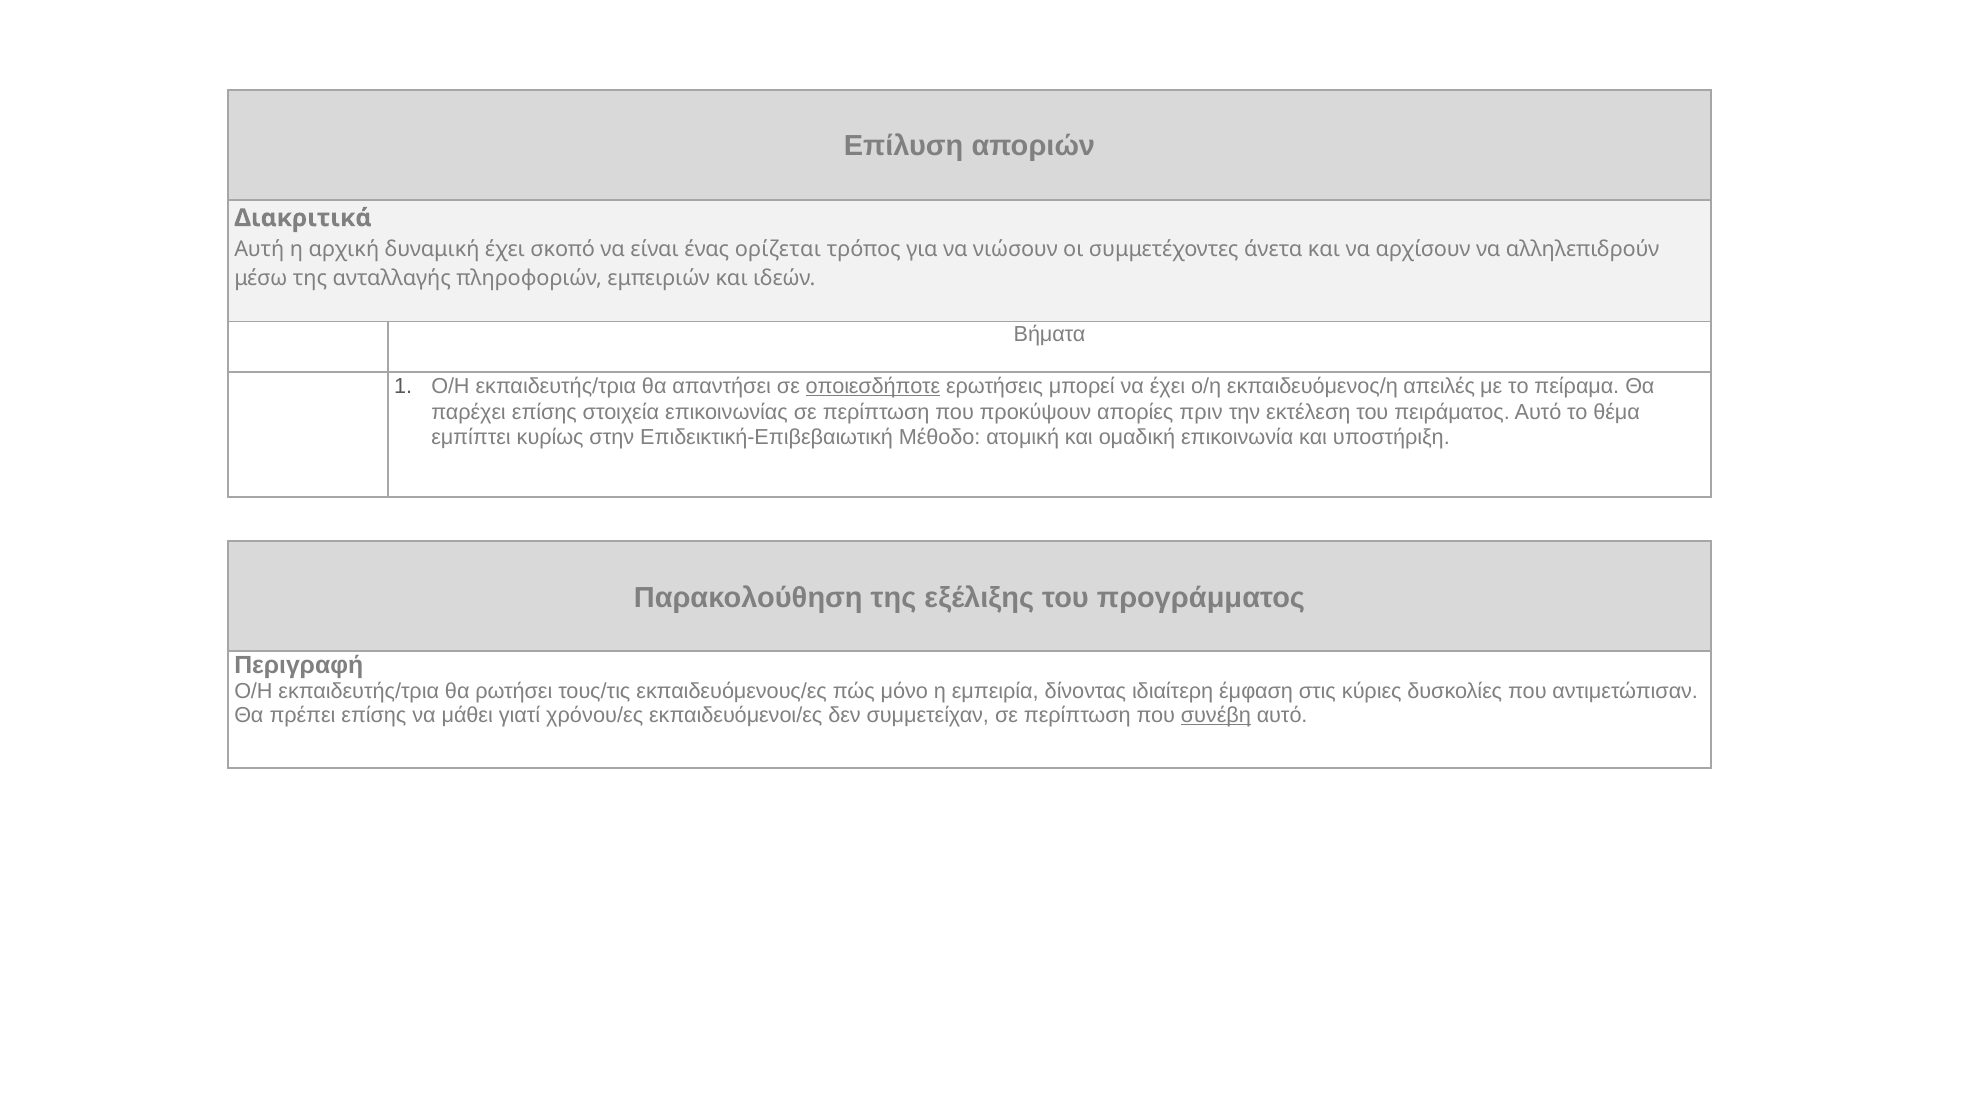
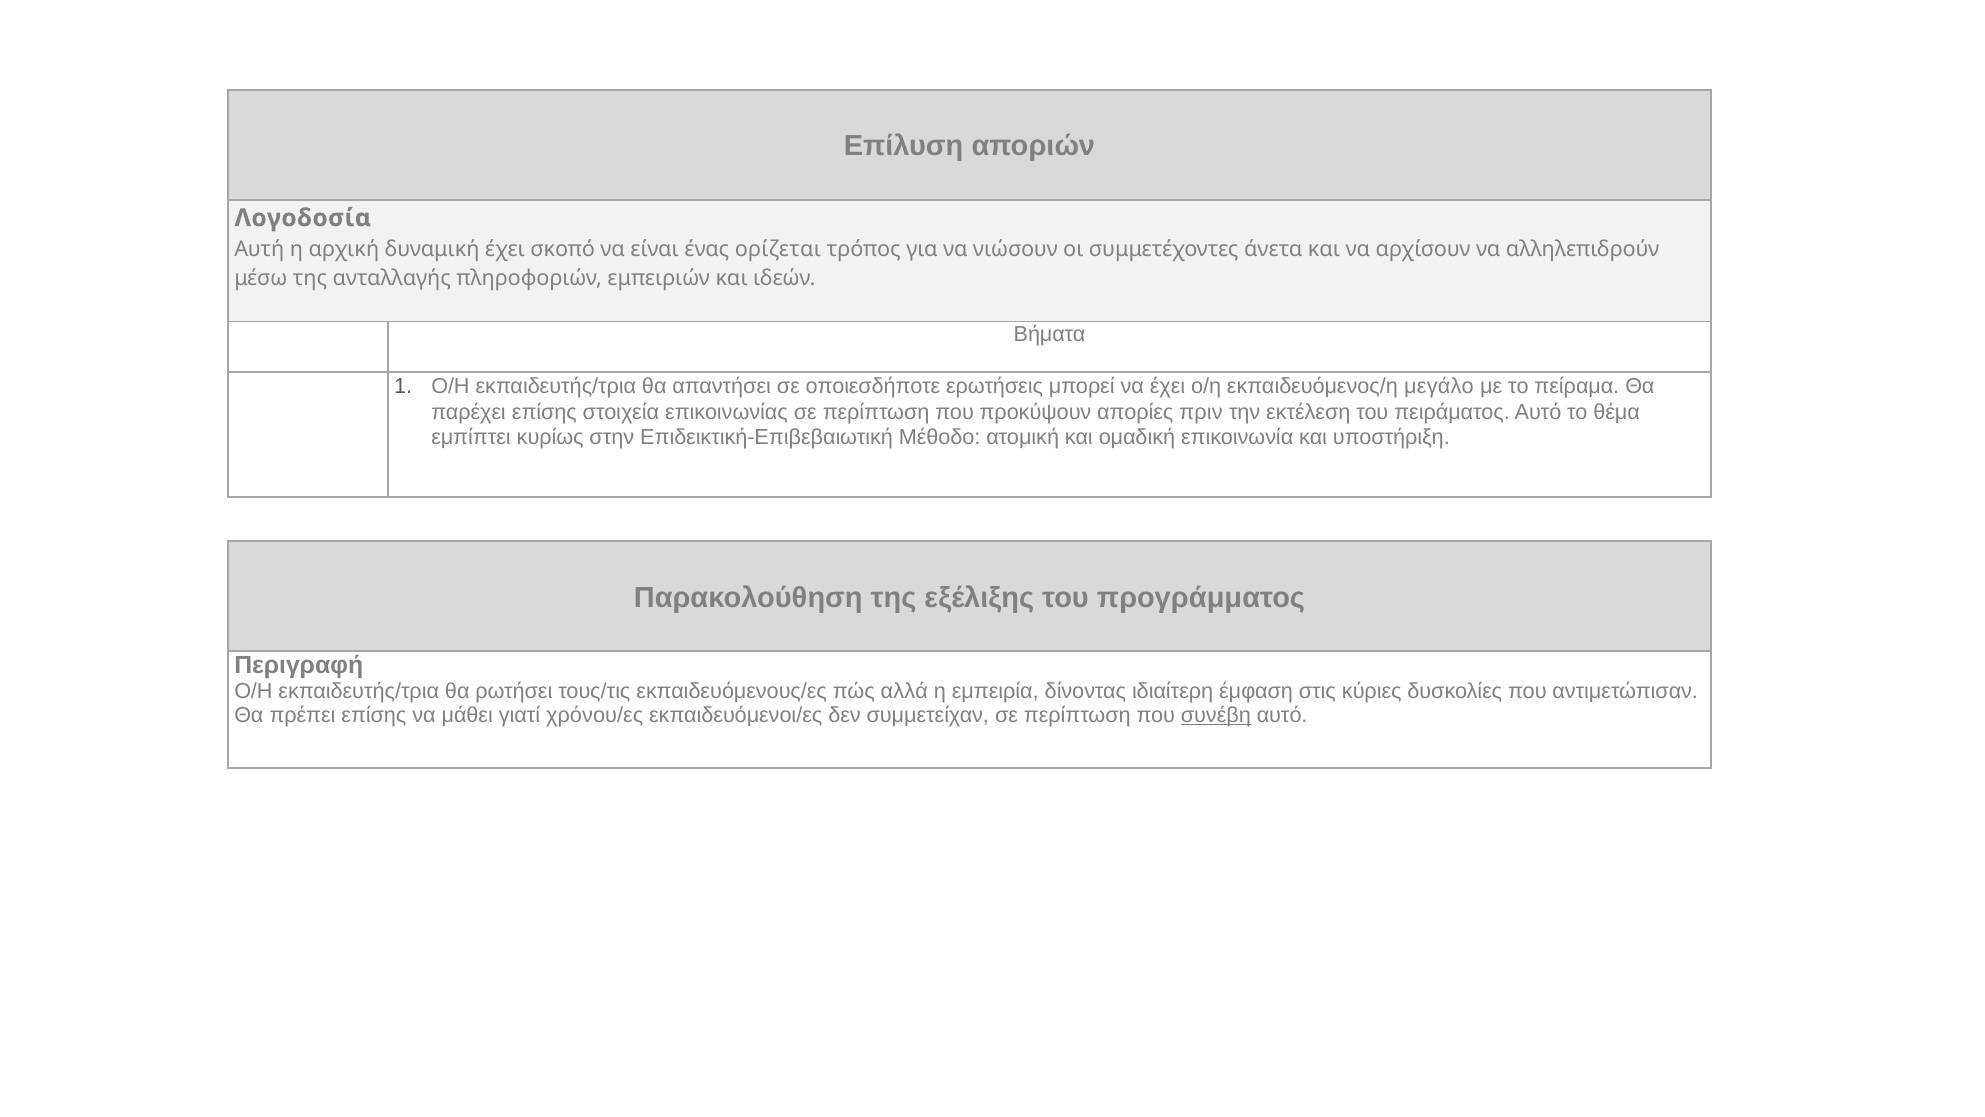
Διακριτικά: Διακριτικά -> Λογοδοσία
οποιεσδήποτε underline: present -> none
απειλές: απειλές -> μεγάλο
μόνο: μόνο -> αλλά
